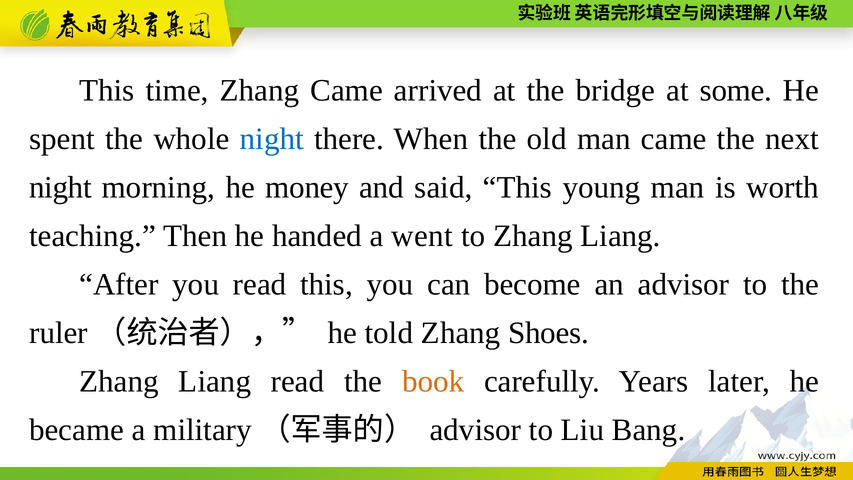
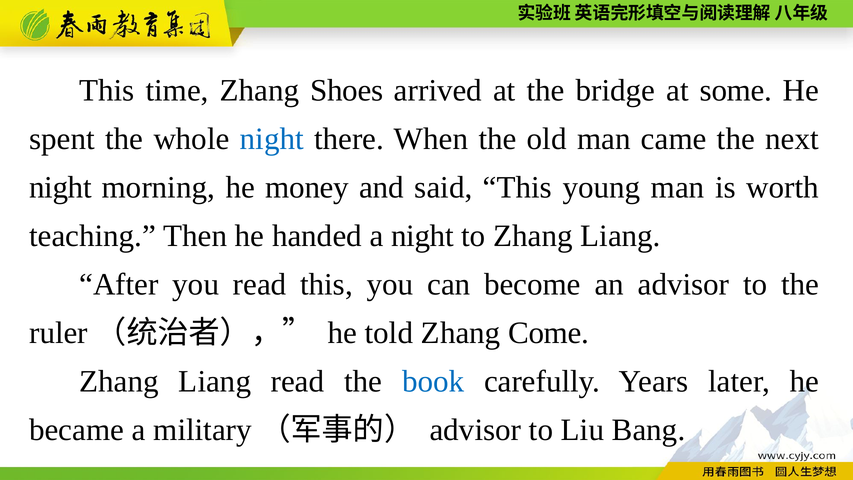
Zhang Came: Came -> Shoes
a went: went -> night
Shoes: Shoes -> Come
book colour: orange -> blue
